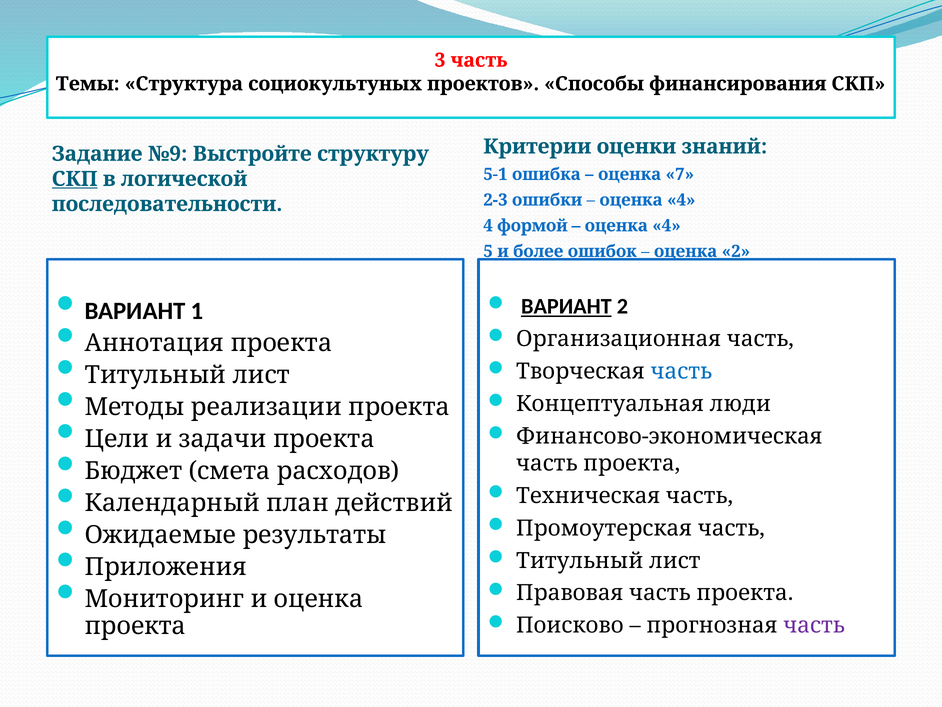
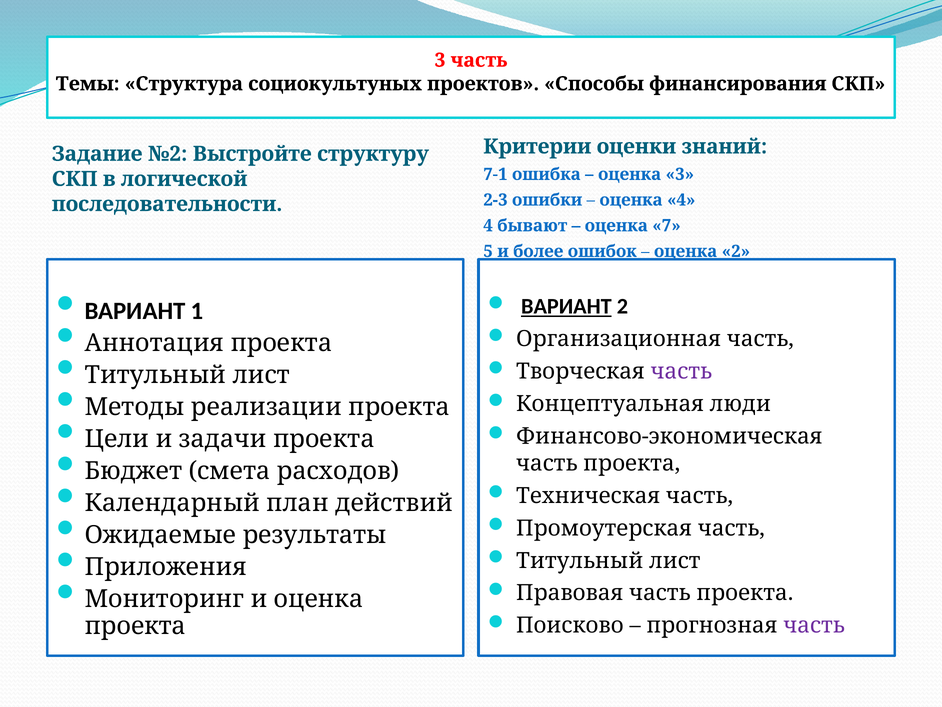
№9: №9 -> №2
5-1: 5-1 -> 7-1
оценка 7: 7 -> 3
СКП at (75, 179) underline: present -> none
формой: формой -> бывают
4 at (667, 226): 4 -> 7
часть at (681, 371) colour: blue -> purple
